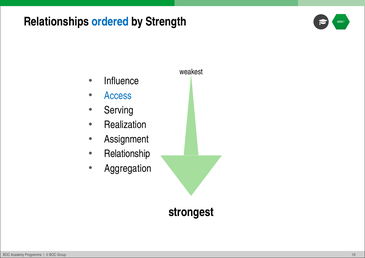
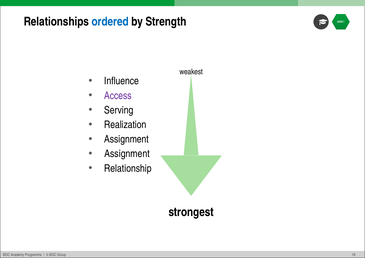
Access colour: blue -> purple
Relationship at (127, 154): Relationship -> Assignment
Aggregation: Aggregation -> Relationship
